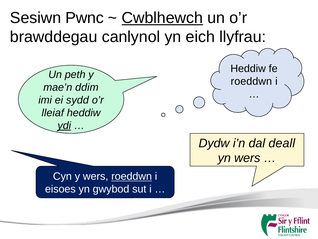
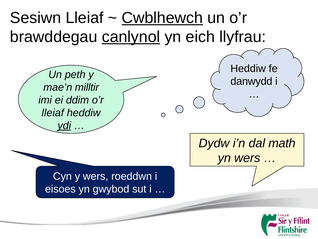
Sesiwn Pwnc: Pwnc -> Lleiaf
canlynol underline: none -> present
roeddwn at (251, 81): roeddwn -> danwydd
ddim: ddim -> milltir
sydd: sydd -> ddim
deall: deall -> math
roeddwn at (132, 176) underline: present -> none
